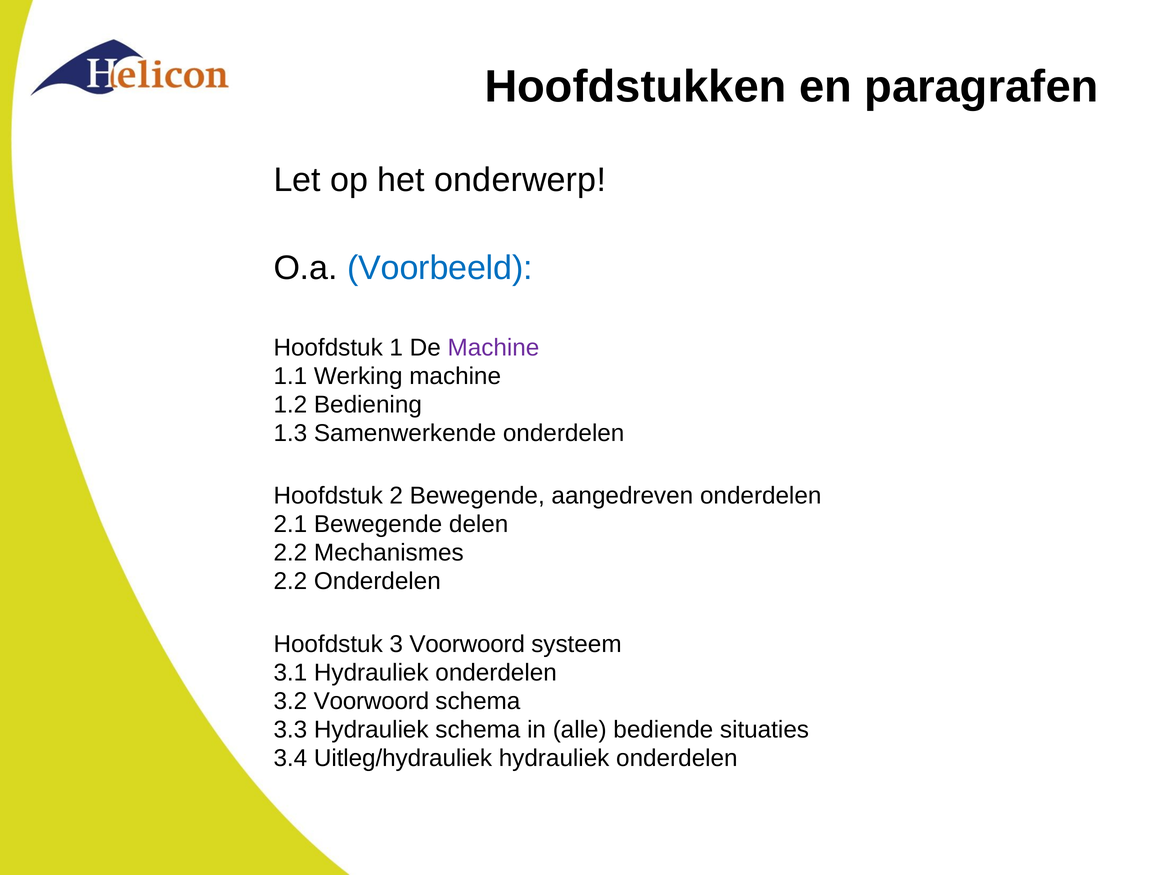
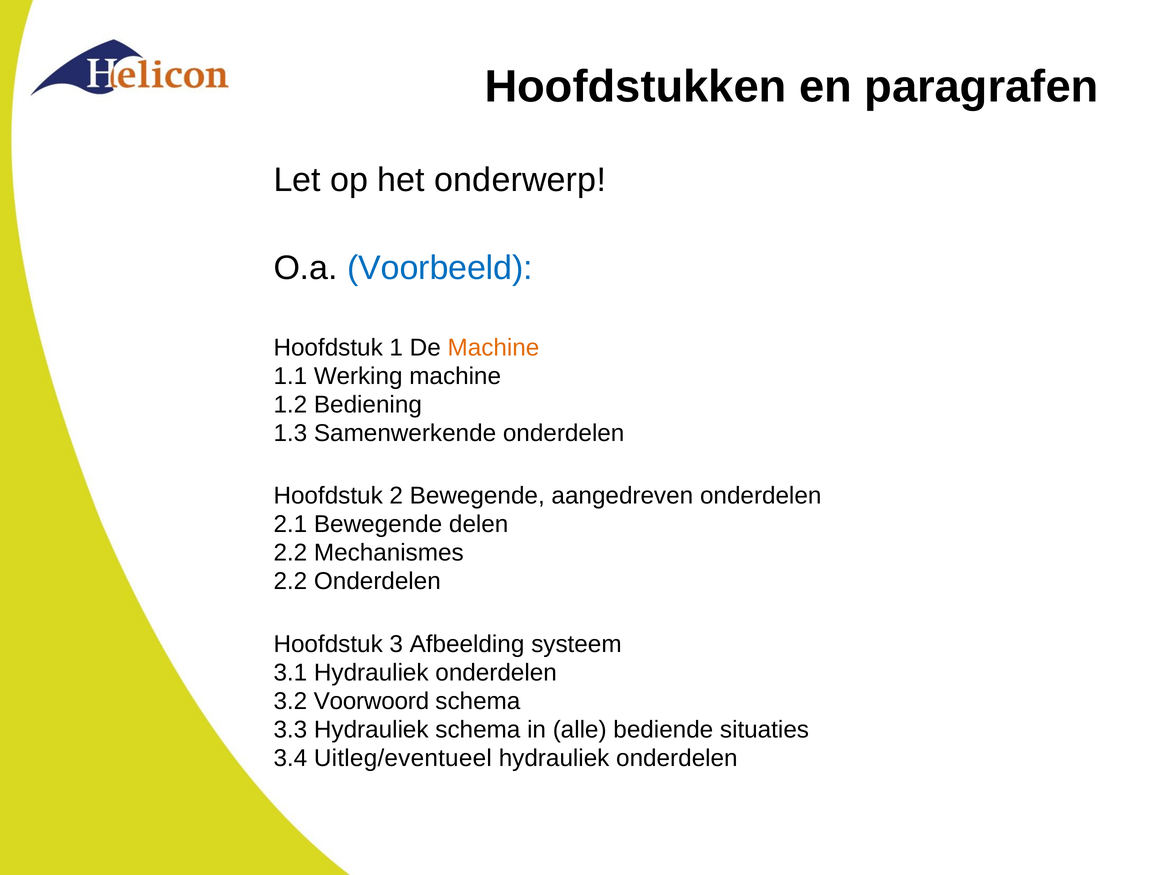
Machine at (493, 348) colour: purple -> orange
3 Voorwoord: Voorwoord -> Afbeelding
Uitleg/hydrauliek: Uitleg/hydrauliek -> Uitleg/eventueel
